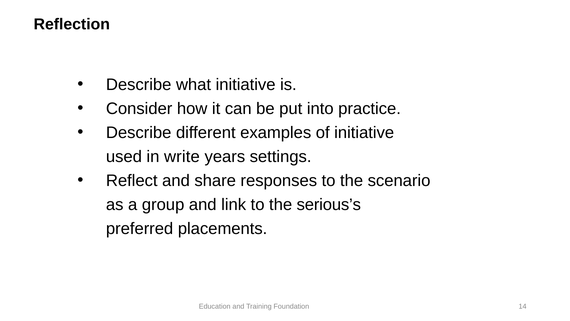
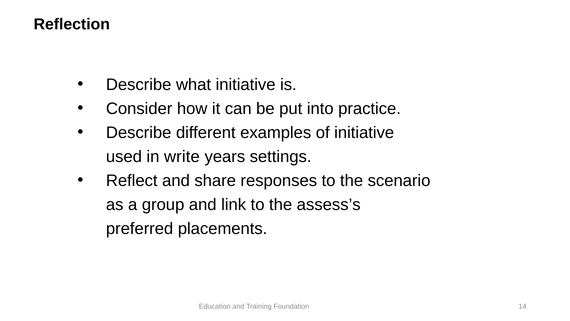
serious’s: serious’s -> assess’s
